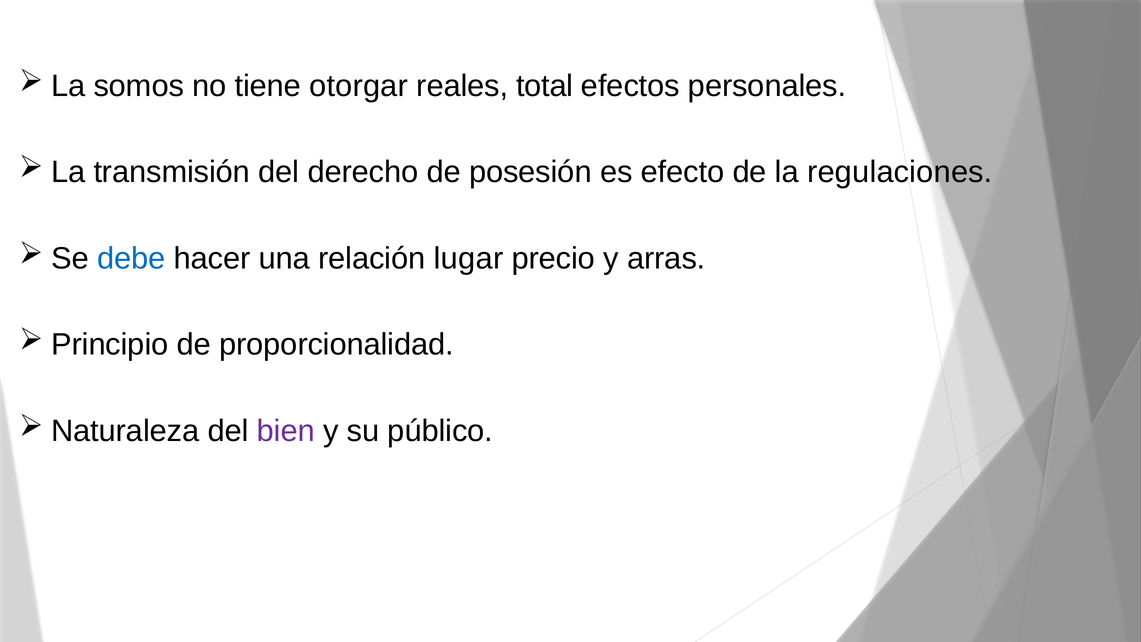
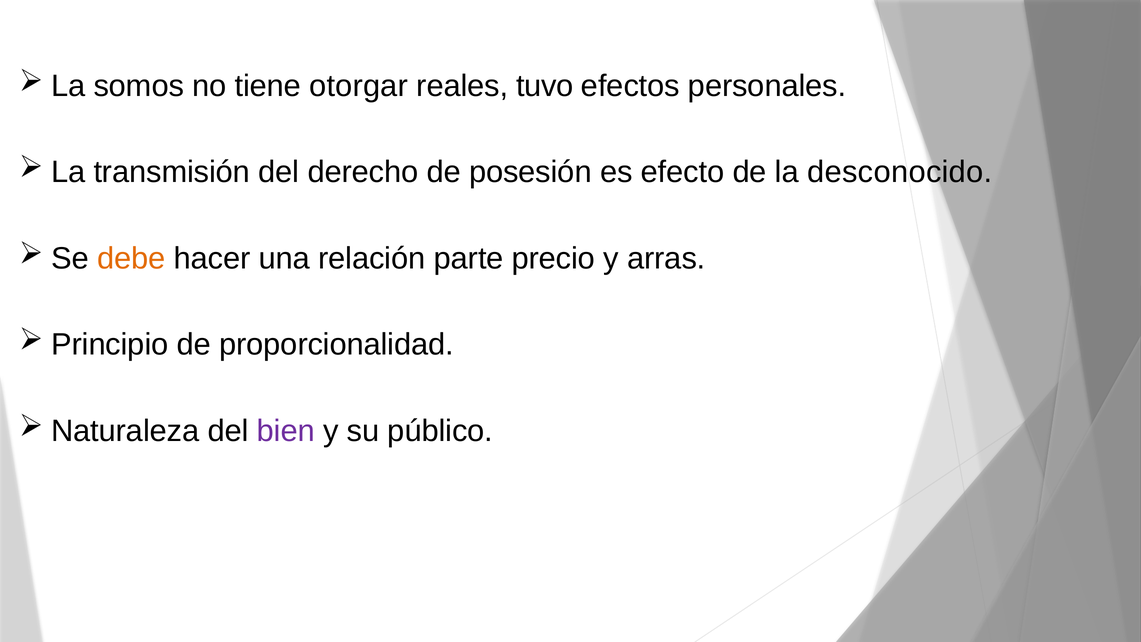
total: total -> tuvo
regulaciones: regulaciones -> desconocido
debe colour: blue -> orange
lugar: lugar -> parte
